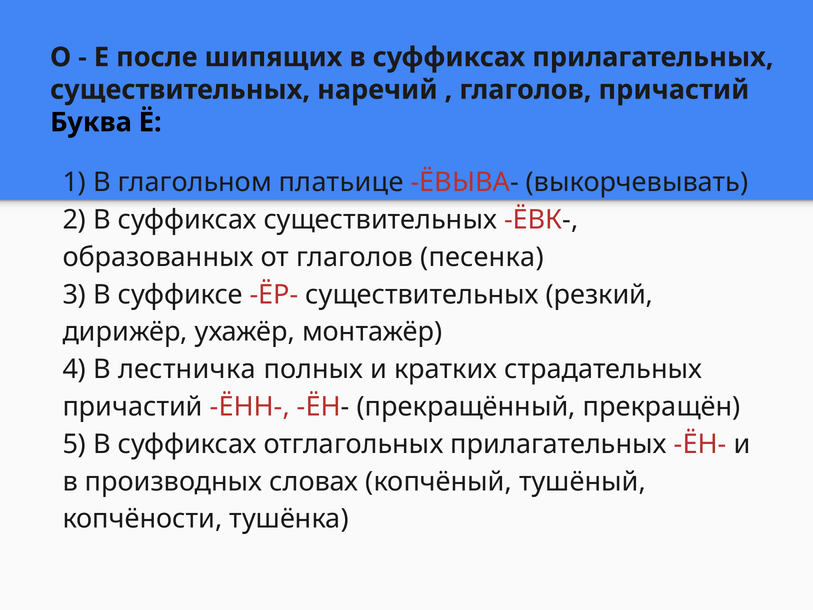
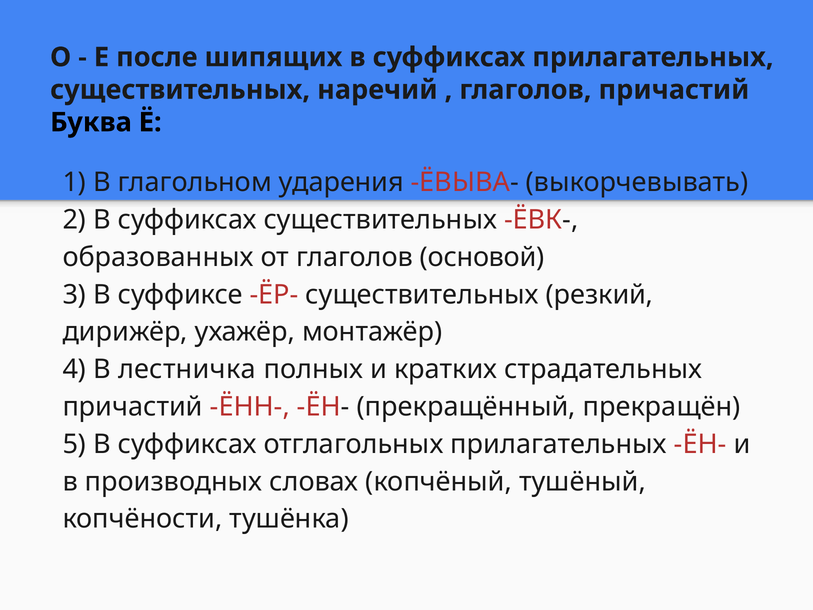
платьице: платьице -> ударения
песенка: песенка -> основой
